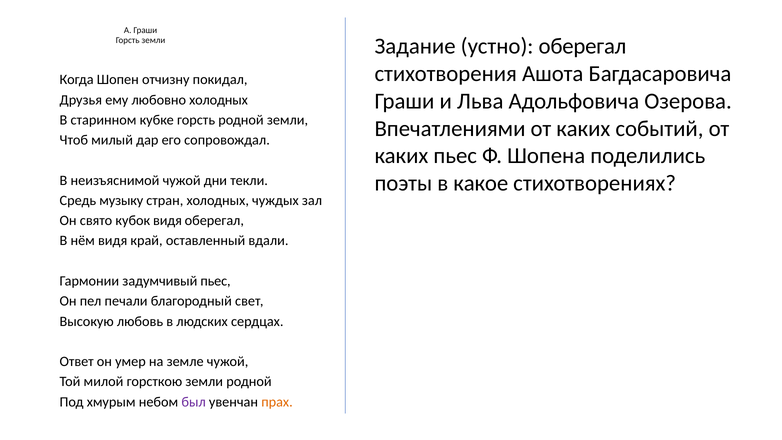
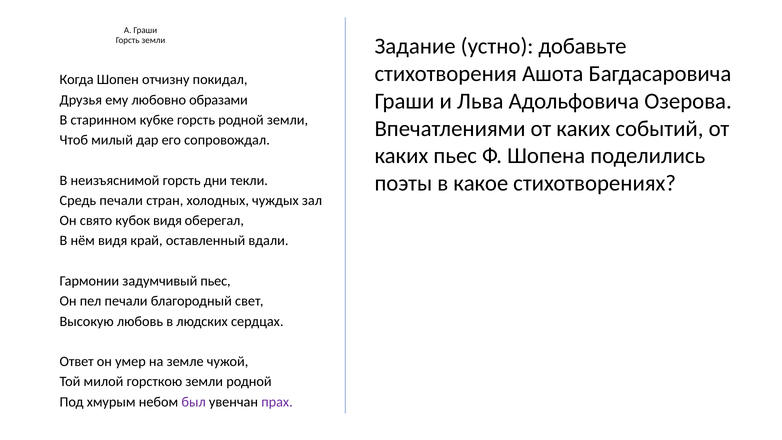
устно оберегал: оберегал -> добавьте
любовно холодных: холодных -> образами
неизъяснимой чужой: чужой -> горсть
Средь музыку: музыку -> печали
прах colour: orange -> purple
